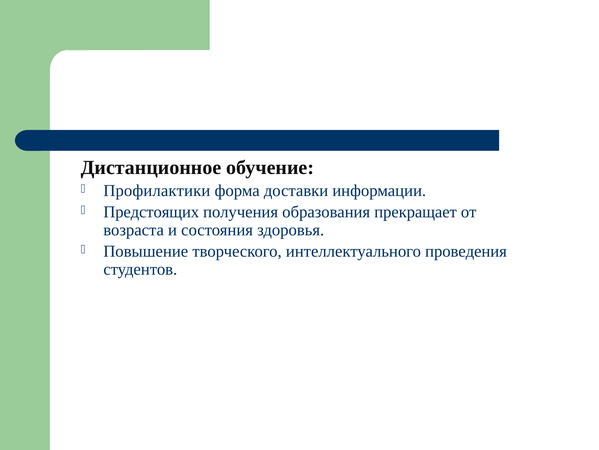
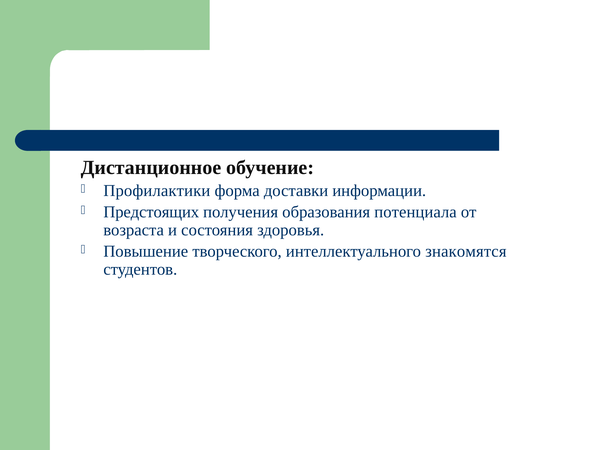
прекращает: прекращает -> потенциала
проведения: проведения -> знакомятся
